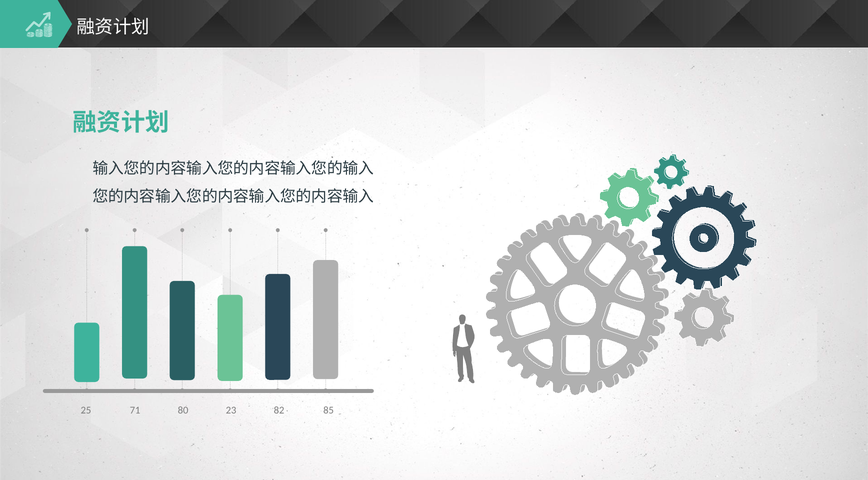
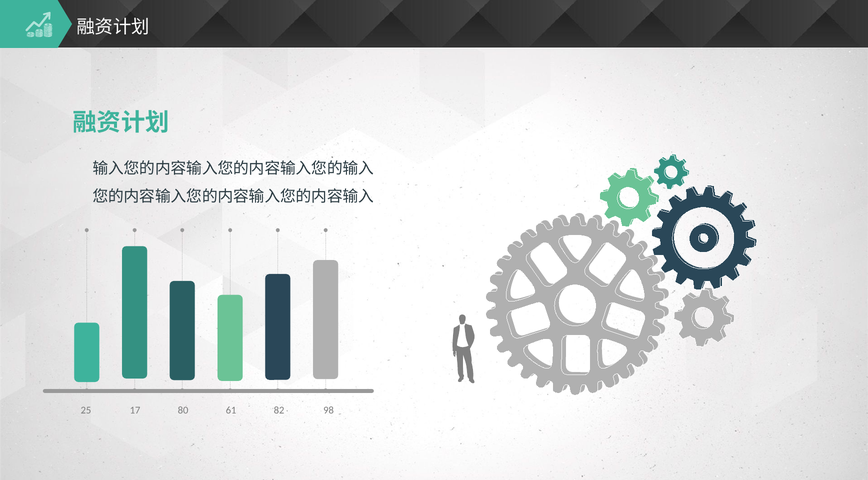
71: 71 -> 17
23: 23 -> 61
85: 85 -> 98
